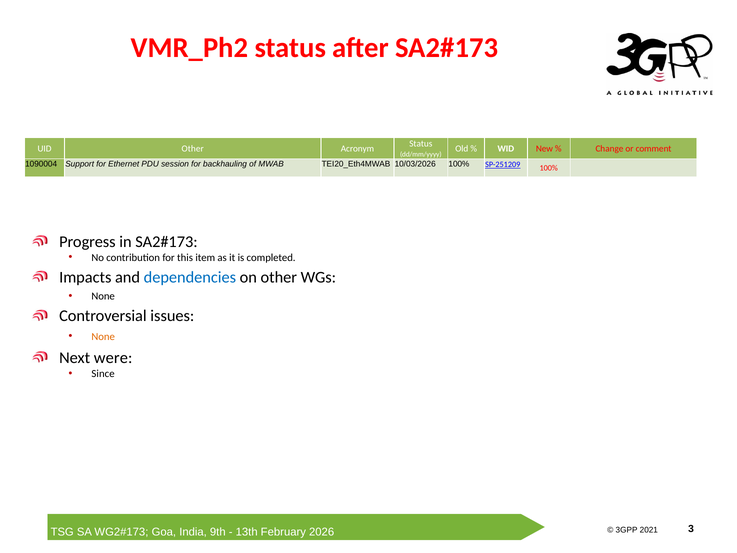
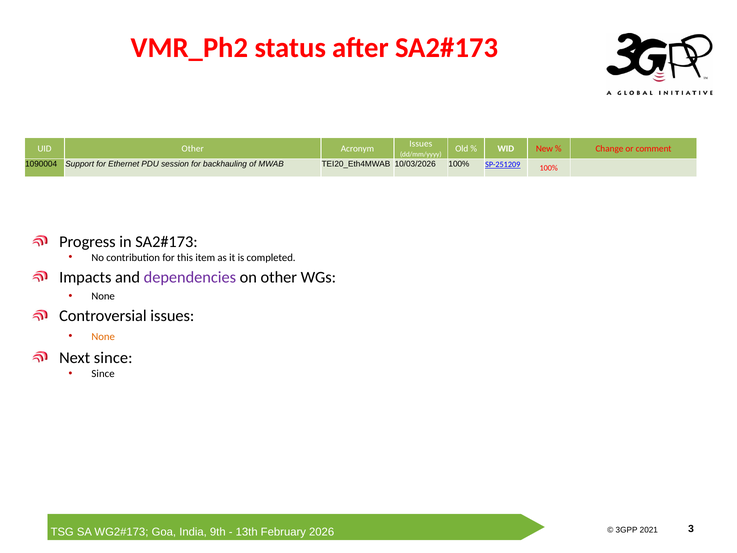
Status at (421, 144): Status -> Issues
dependencies colour: blue -> purple
Next were: were -> since
